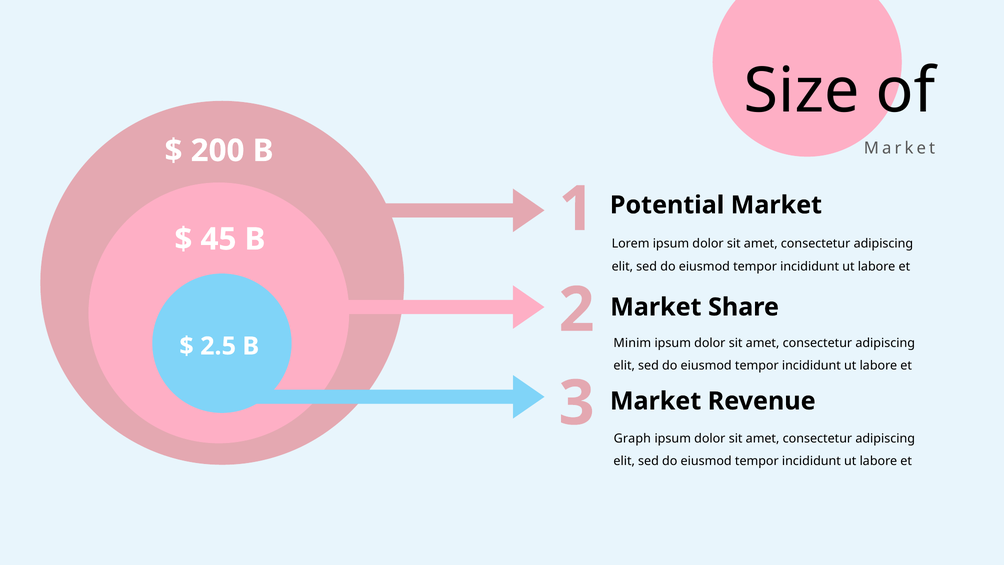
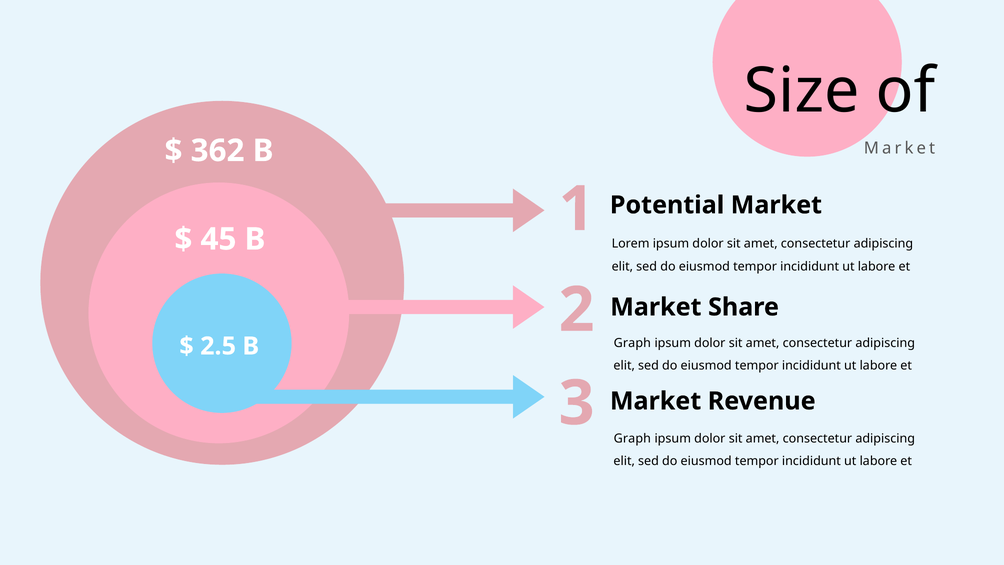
200: 200 -> 362
Minim at (632, 343): Minim -> Graph
